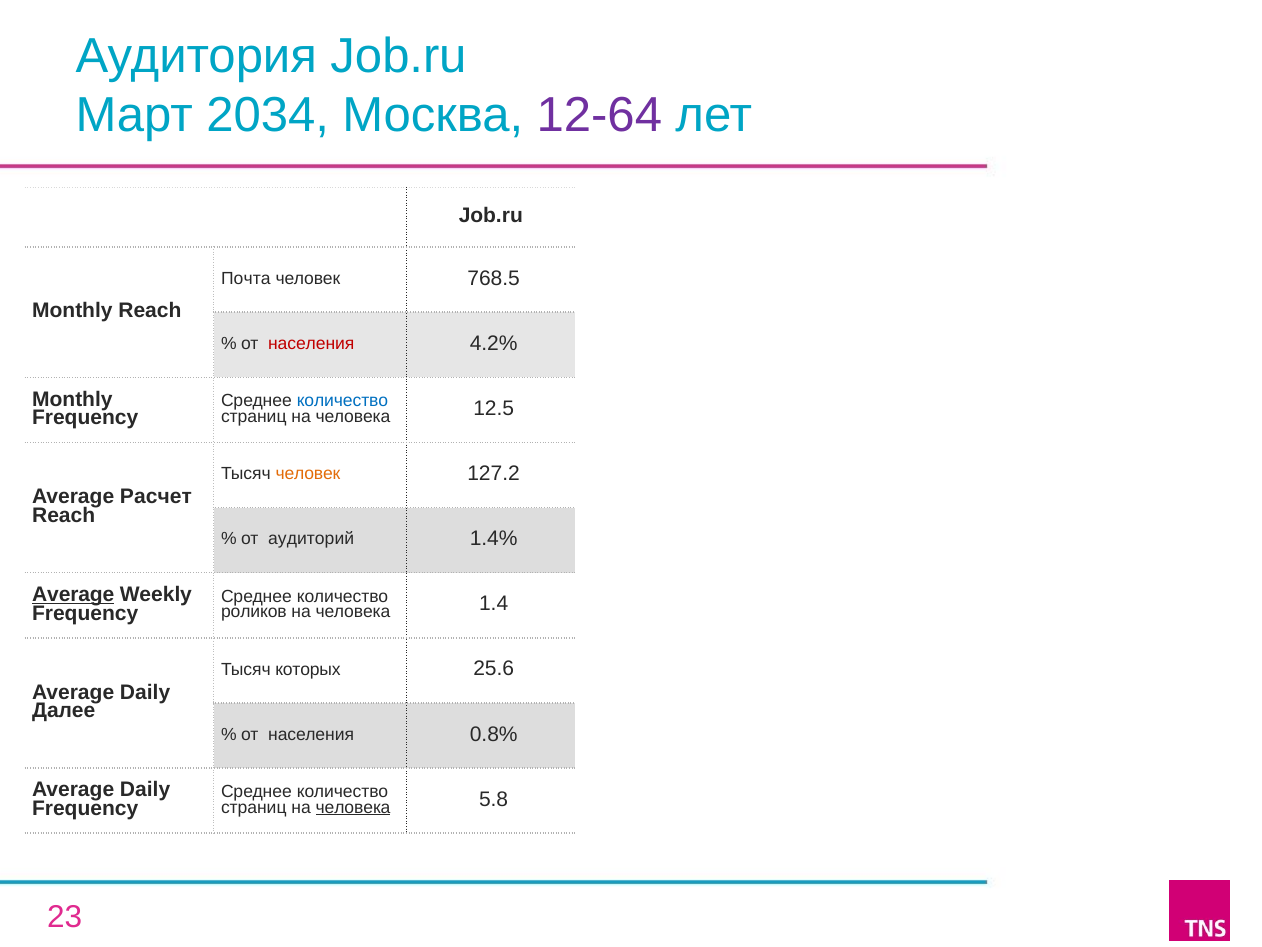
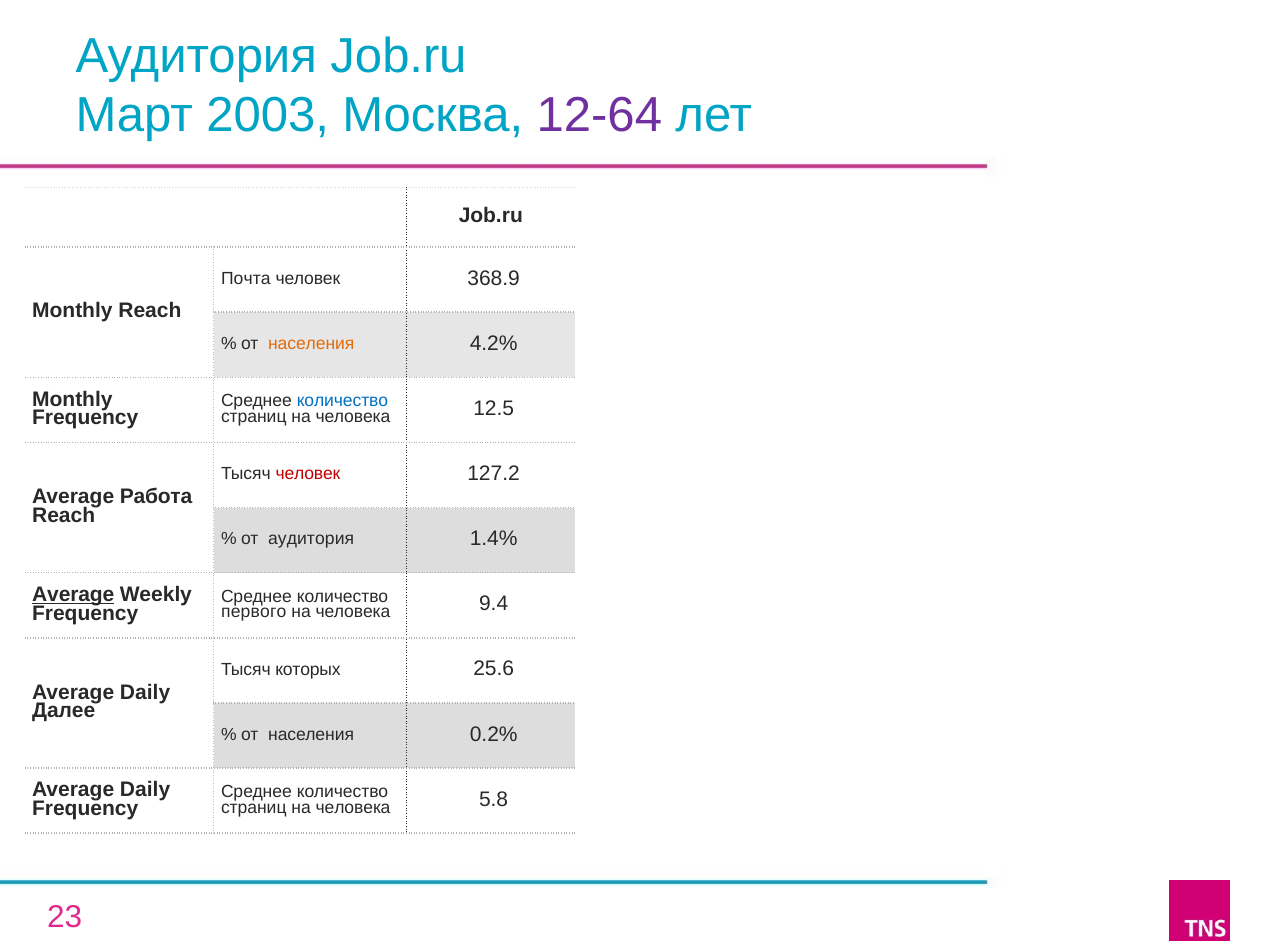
2034: 2034 -> 2003
768.5: 768.5 -> 368.9
населения at (311, 343) colour: red -> orange
человек at (308, 474) colour: orange -> red
Расчет: Расчет -> Работа
от аудиторий: аудиторий -> аудитория
роликов: роликов -> первого
1.4: 1.4 -> 9.4
0.8%: 0.8% -> 0.2%
человека at (353, 807) underline: present -> none
